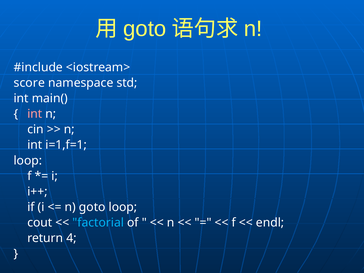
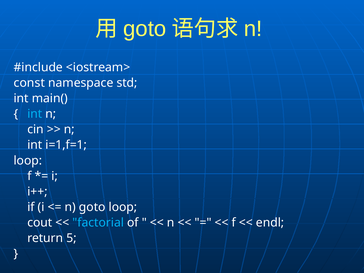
score: score -> const
int at (35, 114) colour: pink -> light blue
4: 4 -> 5
